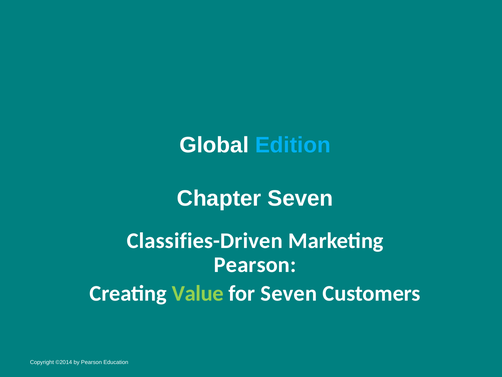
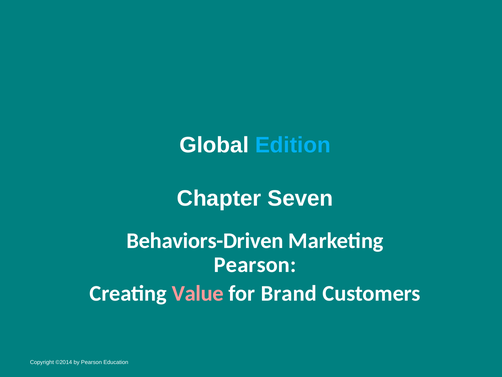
Classifies-Driven: Classifies-Driven -> Behaviors-Driven
Value colour: light green -> pink
for Seven: Seven -> Brand
